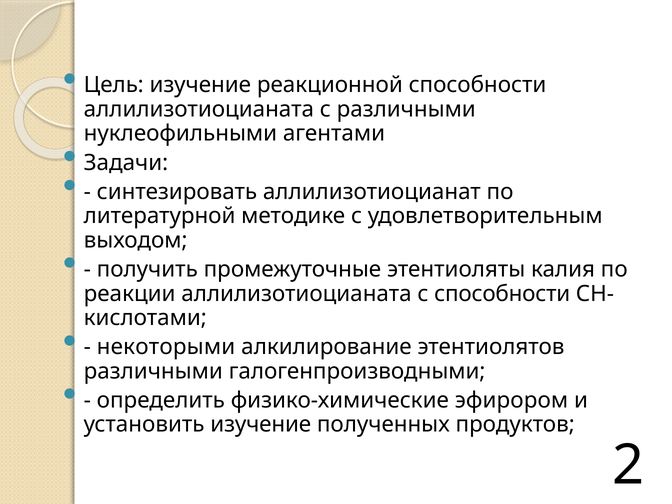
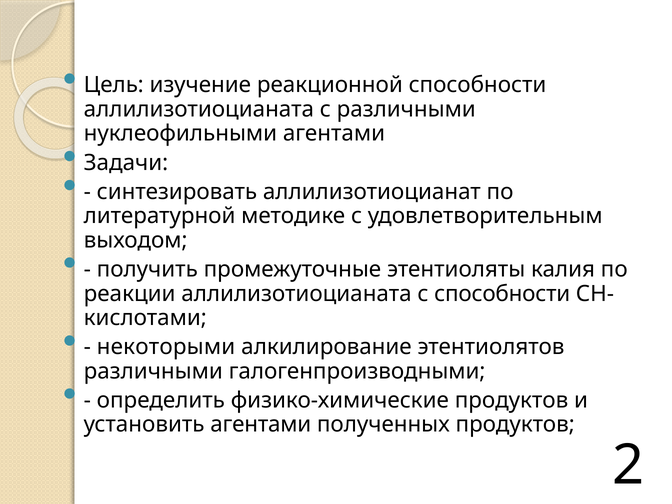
физико-химические эфирором: эфирором -> продуктов
установить изучение: изучение -> агентами
